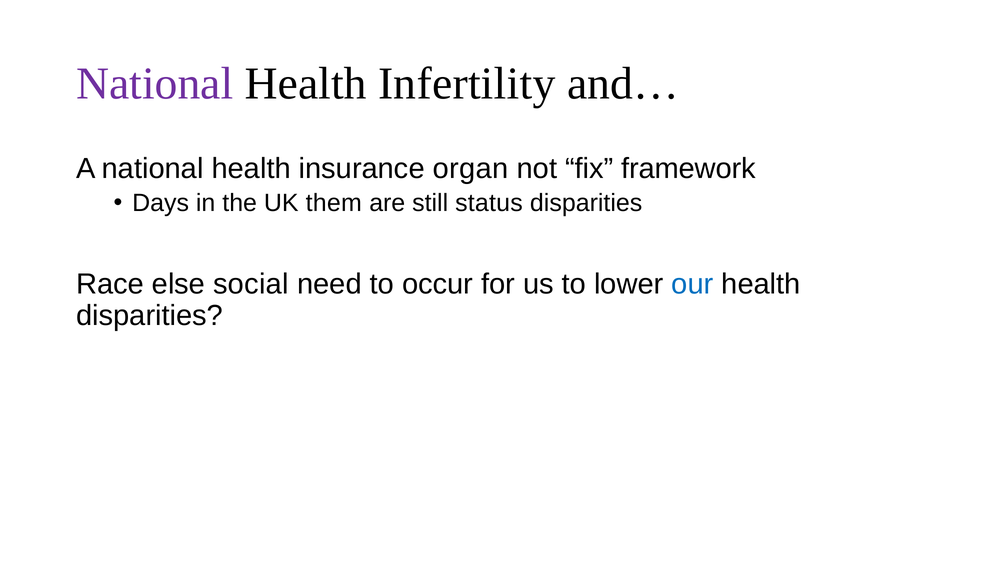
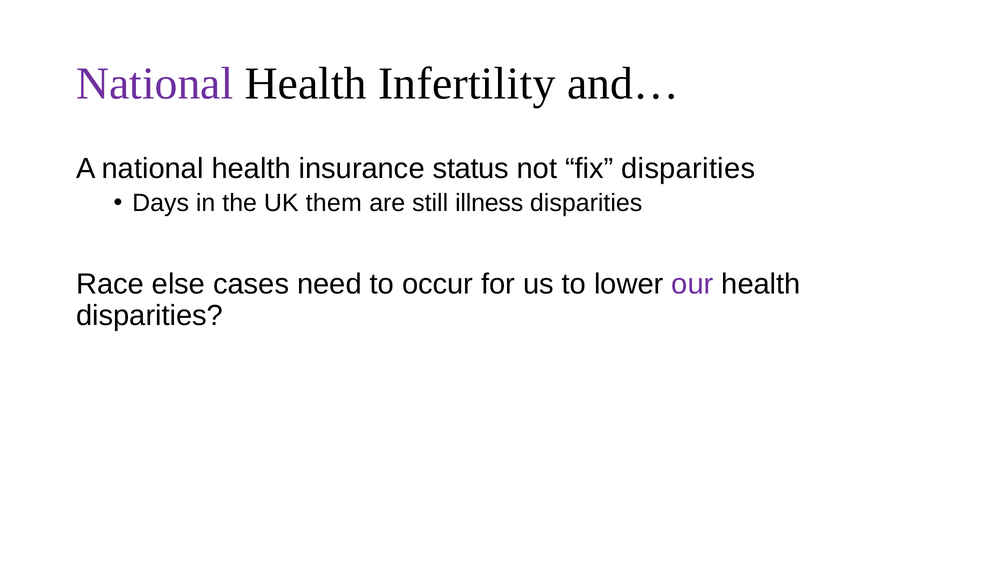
organ: organ -> status
fix framework: framework -> disparities
status: status -> illness
social: social -> cases
our colour: blue -> purple
